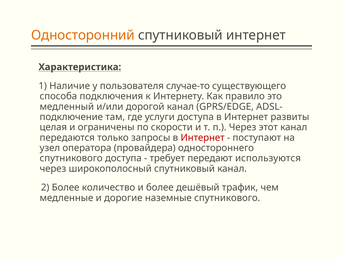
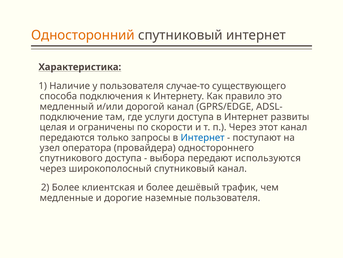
Интернет at (203, 137) colour: red -> blue
требует: требует -> выбора
количество: количество -> клиентская
наземные спутникового: спутникового -> пользователя
